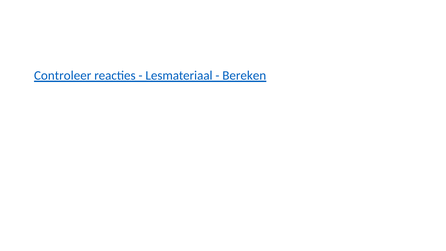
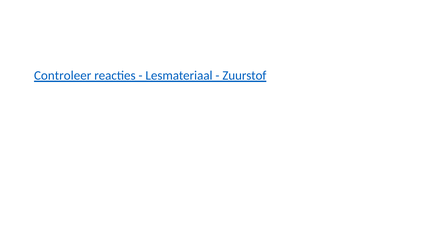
Bereken: Bereken -> Zuurstof
